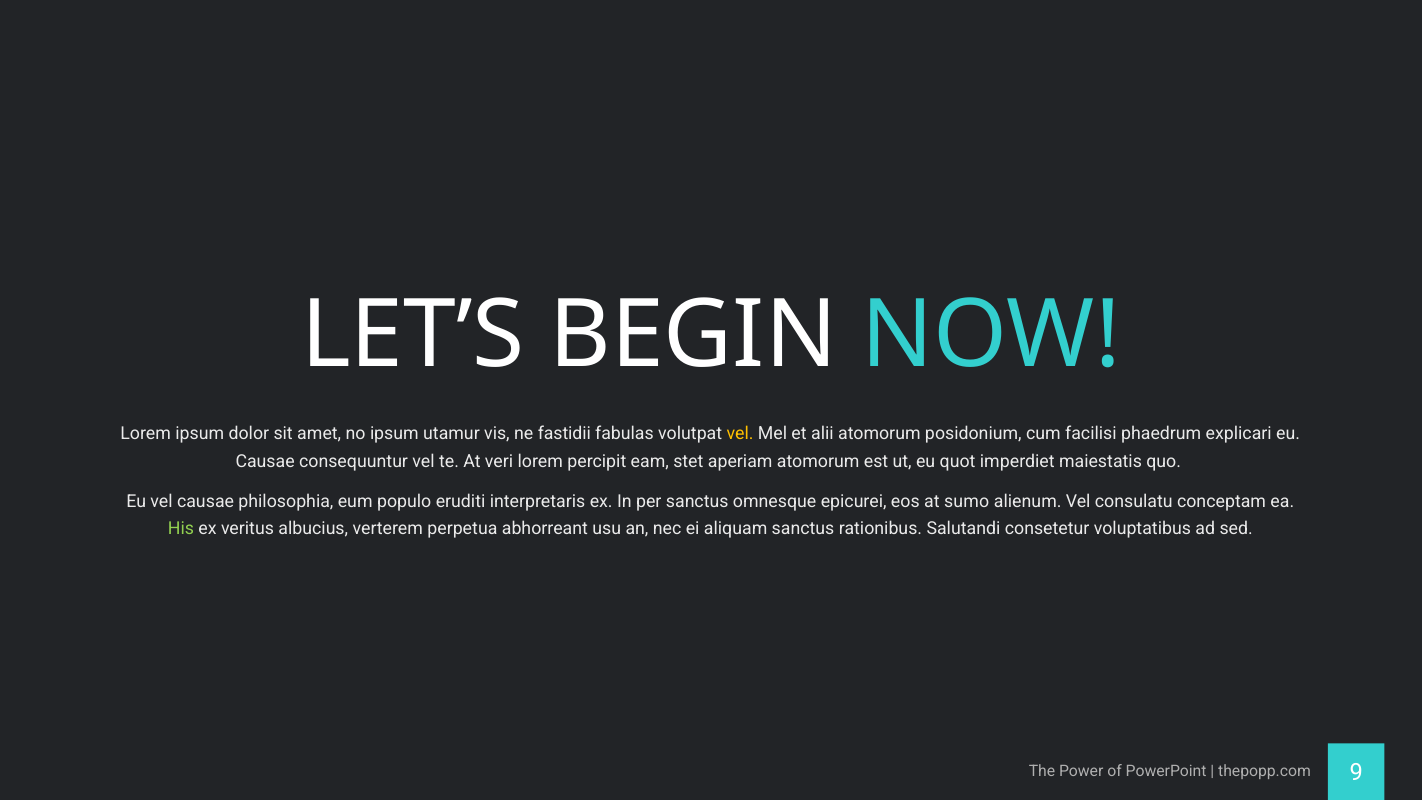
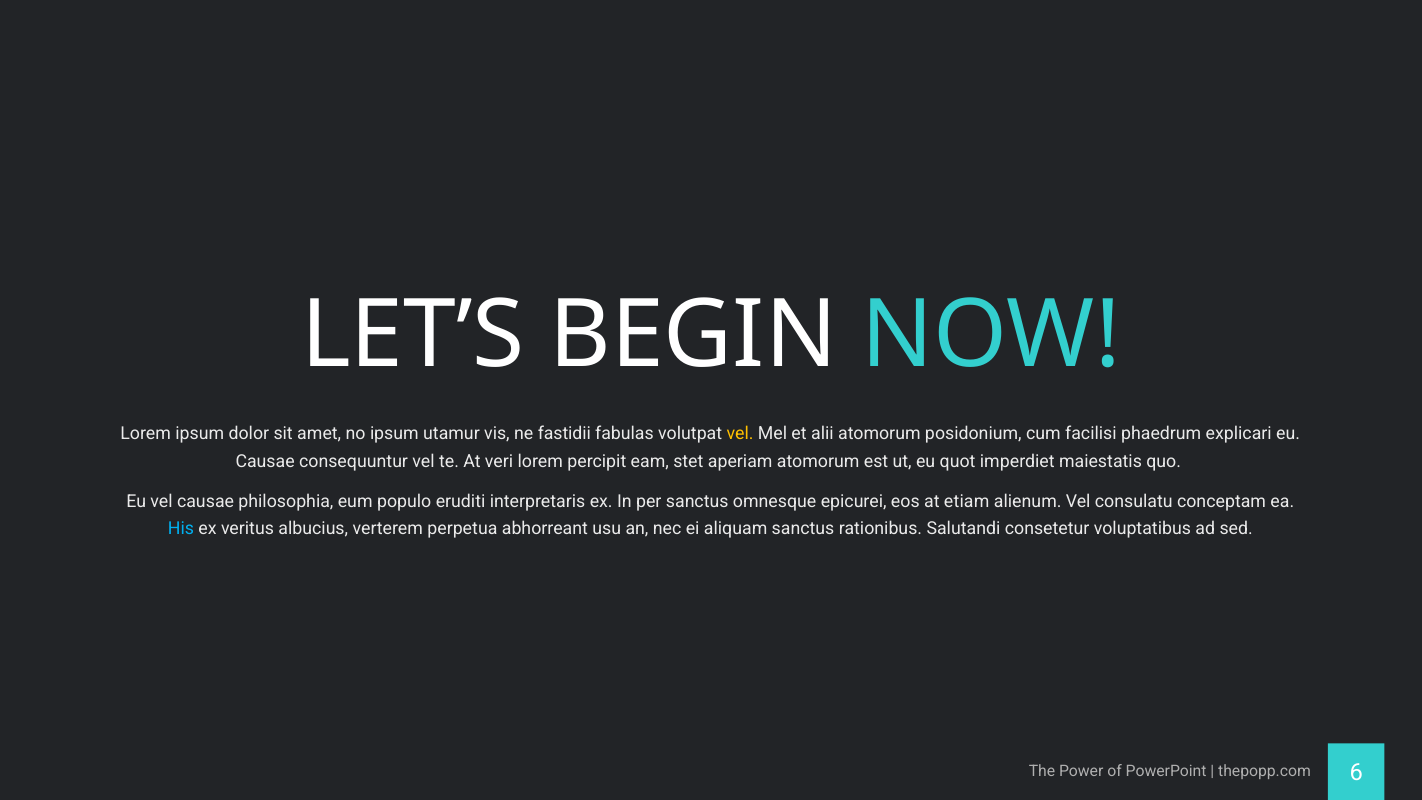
sumo: sumo -> etiam
His colour: light green -> light blue
9: 9 -> 6
